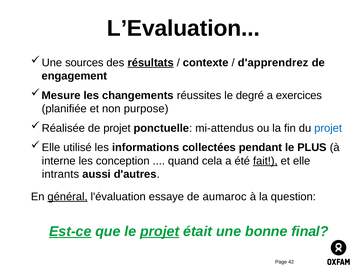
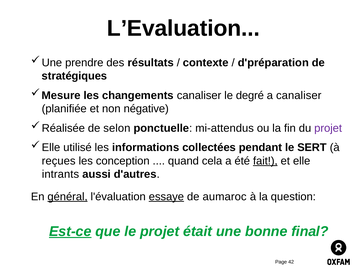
sources: sources -> prendre
résultats underline: present -> none
d'apprendrez: d'apprendrez -> d'préparation
engagement: engagement -> stratégiques
changements réussites: réussites -> canaliser
a exercices: exercices -> canaliser
purpose: purpose -> négative
de projet: projet -> selon
projet at (328, 128) colour: blue -> purple
PLUS: PLUS -> SERT
interne: interne -> reçues
essaye underline: none -> present
projet at (160, 231) underline: present -> none
